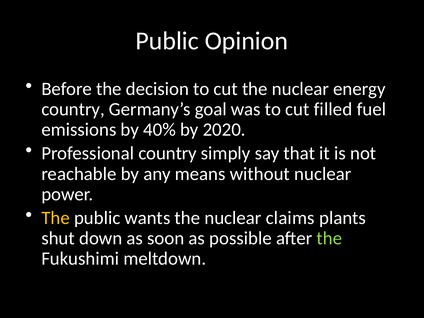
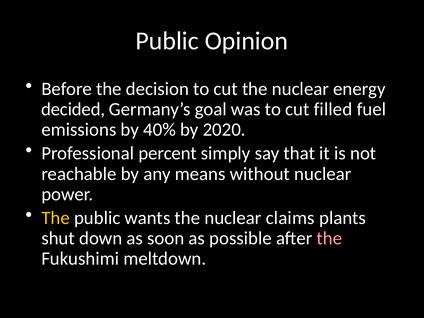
country at (73, 109): country -> decided
Professional country: country -> percent
the at (329, 238) colour: light green -> pink
